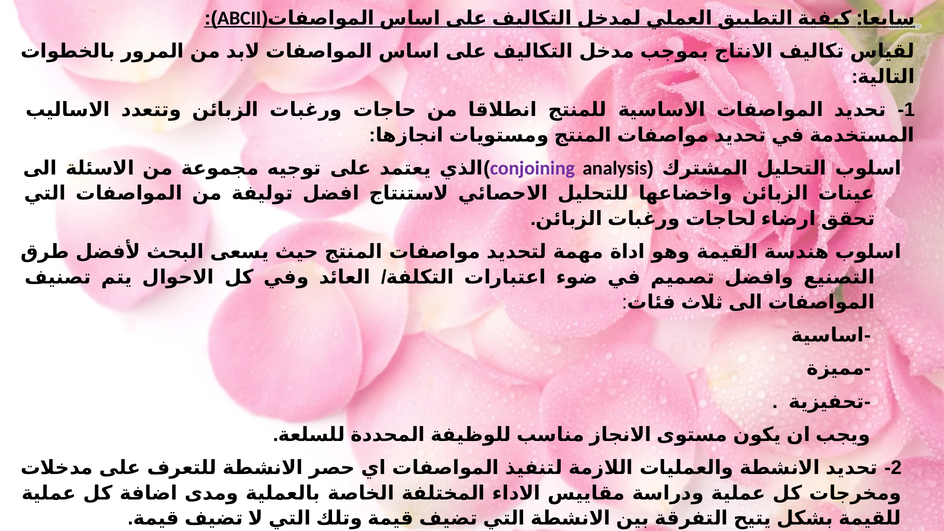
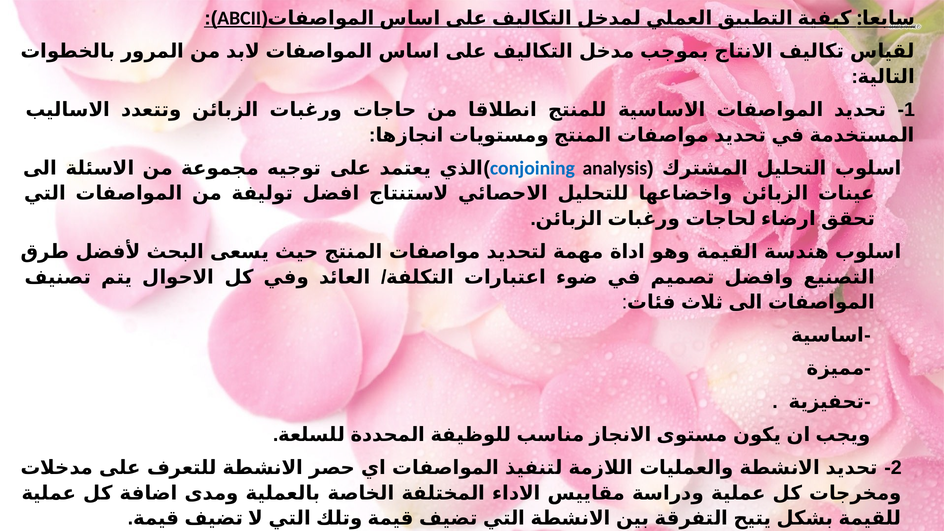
conjoining colour: purple -> blue
